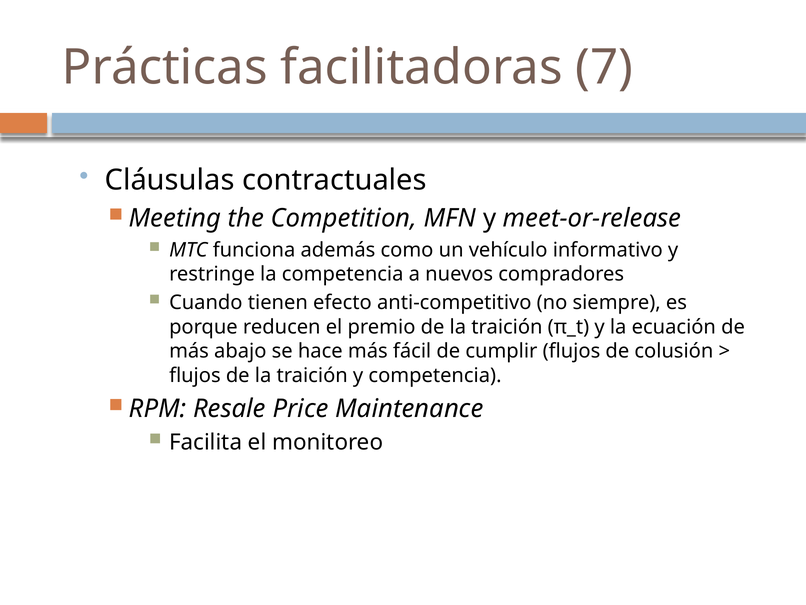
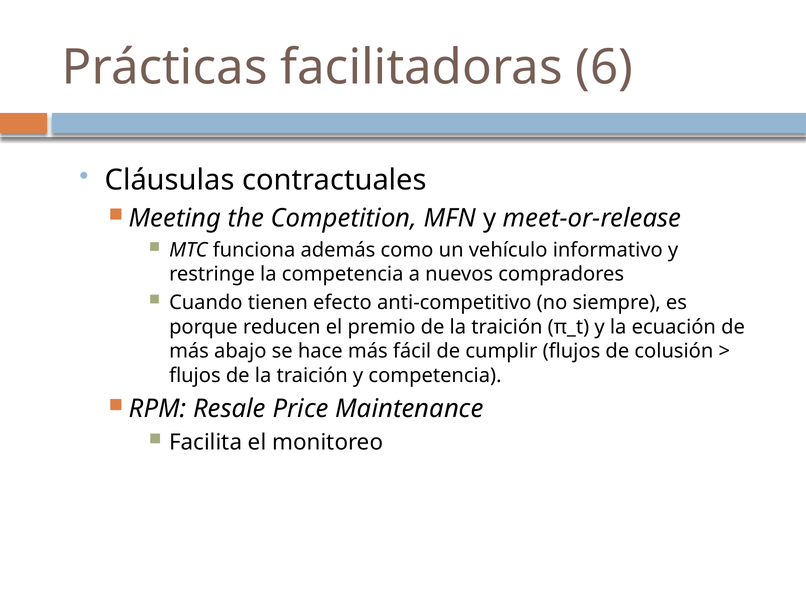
7: 7 -> 6
